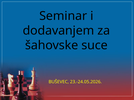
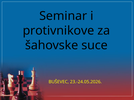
dodavanjem: dodavanjem -> protivnikove
